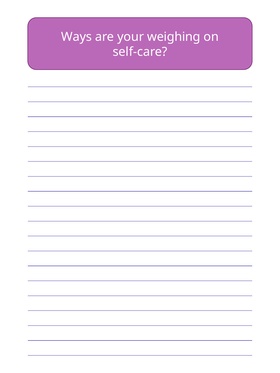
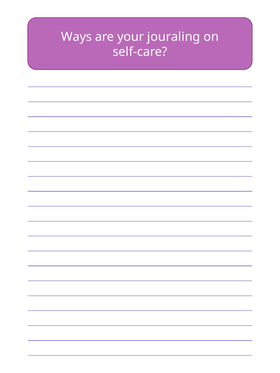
weighing: weighing -> jouraling
